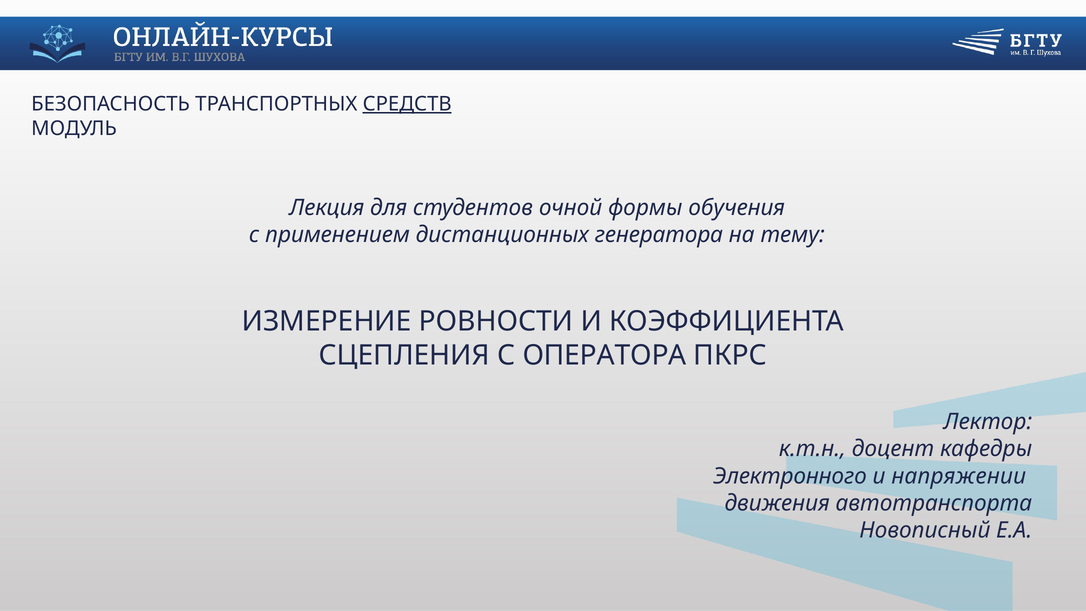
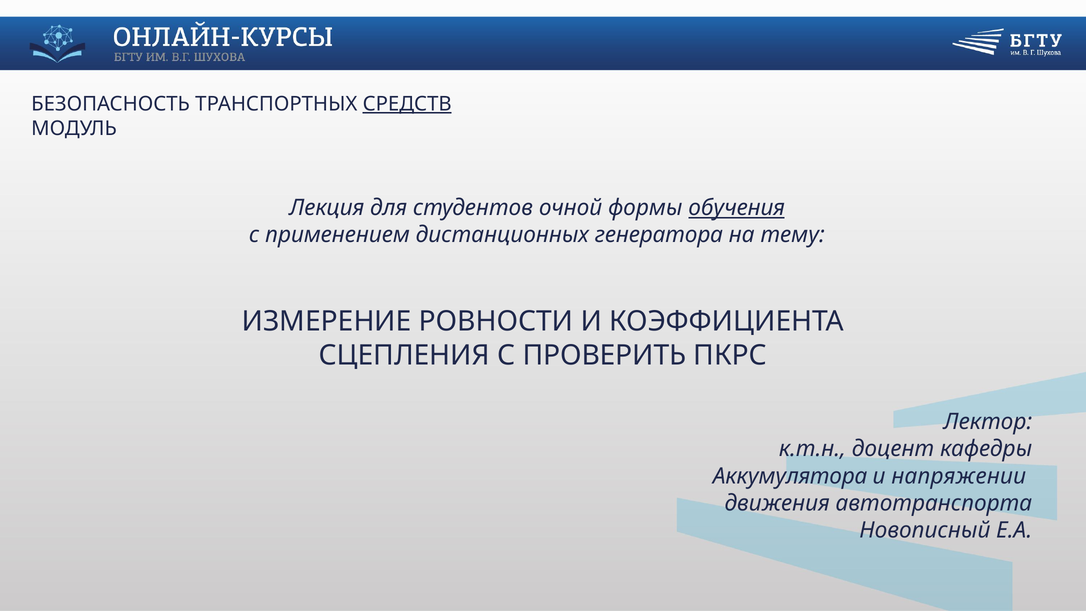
обучения underline: none -> present
ОПЕРАТОРА: ОПЕРАТОРА -> ПРОВЕРИТЬ
Электронного: Электронного -> Аккумулятора
